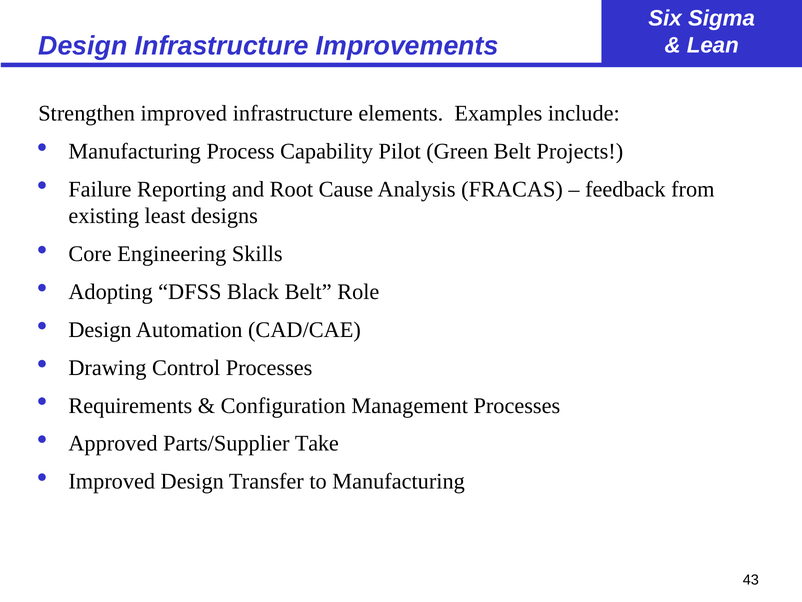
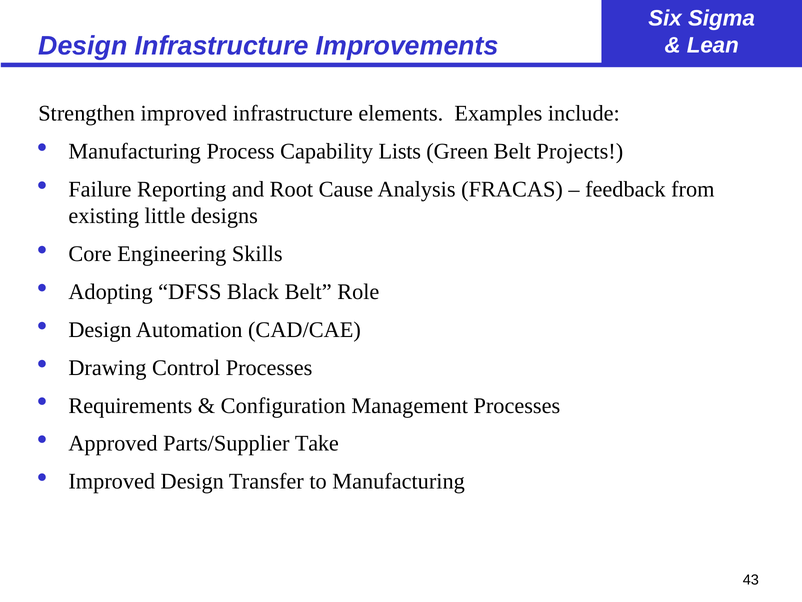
Pilot: Pilot -> Lists
least: least -> little
